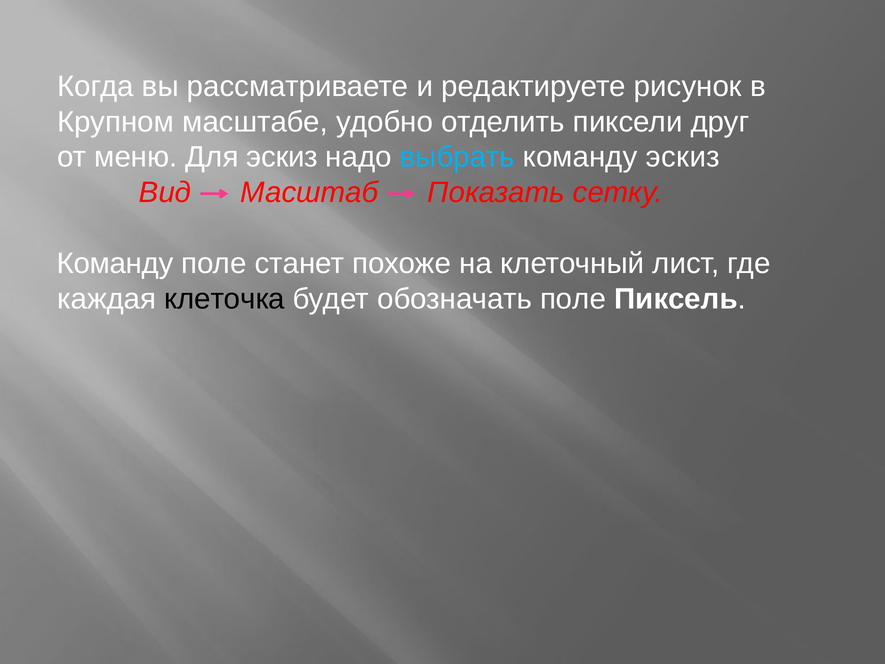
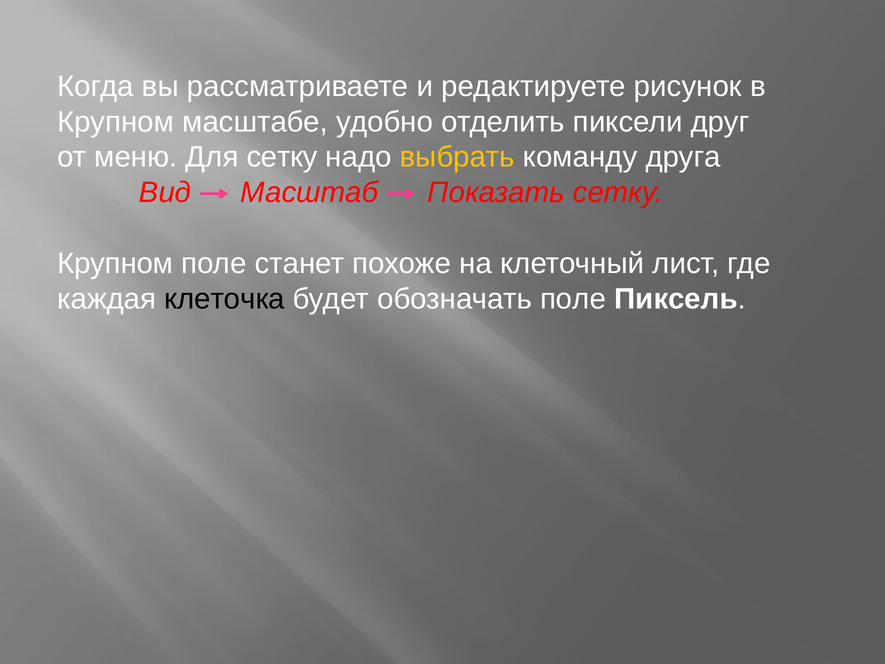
Для эскиз: эскиз -> сетку
выбрать colour: light blue -> yellow
команду эскиз: эскиз -> друга
Команду at (115, 263): Команду -> Крупном
